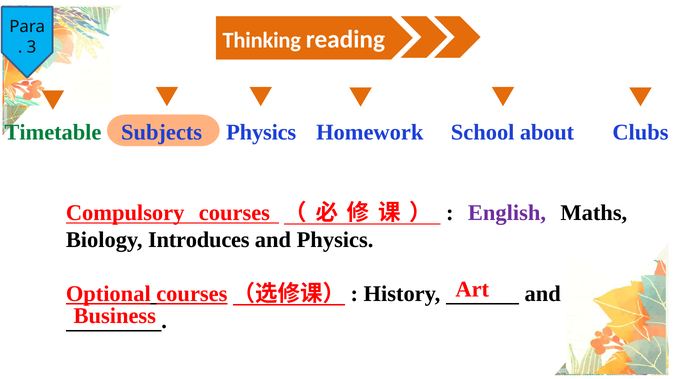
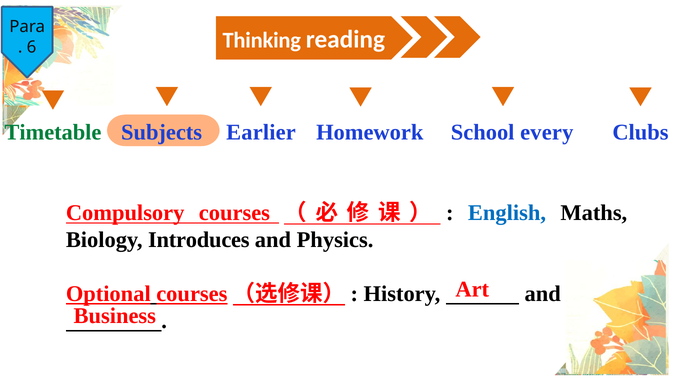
3: 3 -> 6
Subjects Physics: Physics -> Earlier
about: about -> every
English colour: purple -> blue
